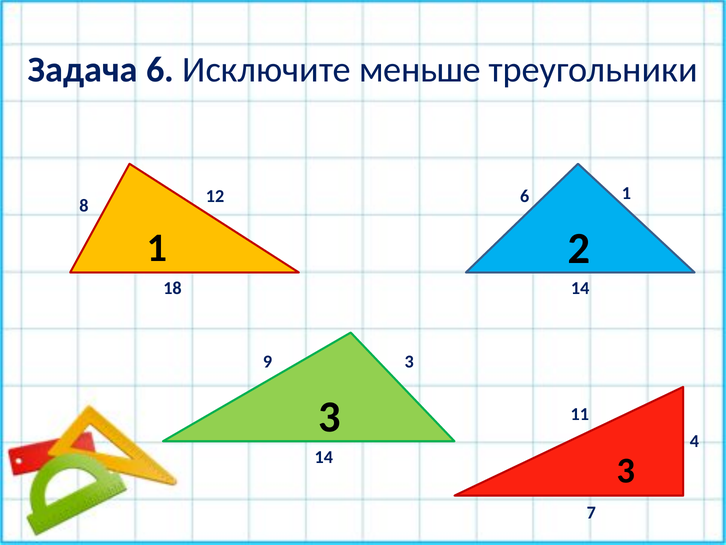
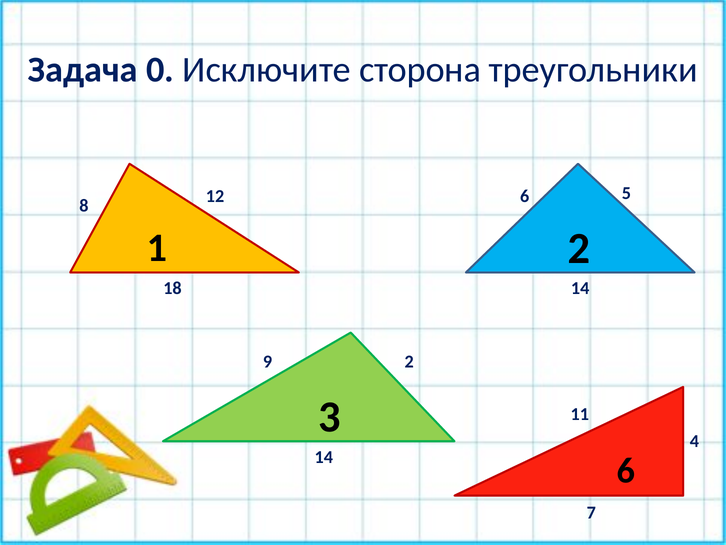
Задача 6: 6 -> 0
меньше: меньше -> сторона
6 1: 1 -> 5
9 3: 3 -> 2
3 at (626, 471): 3 -> 6
